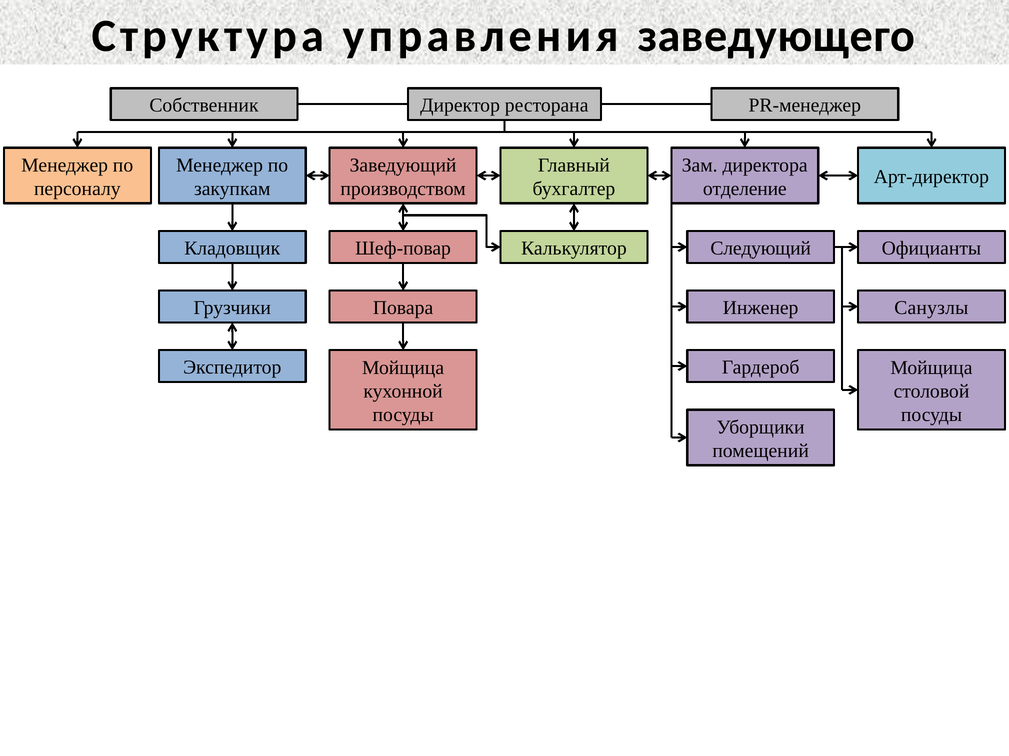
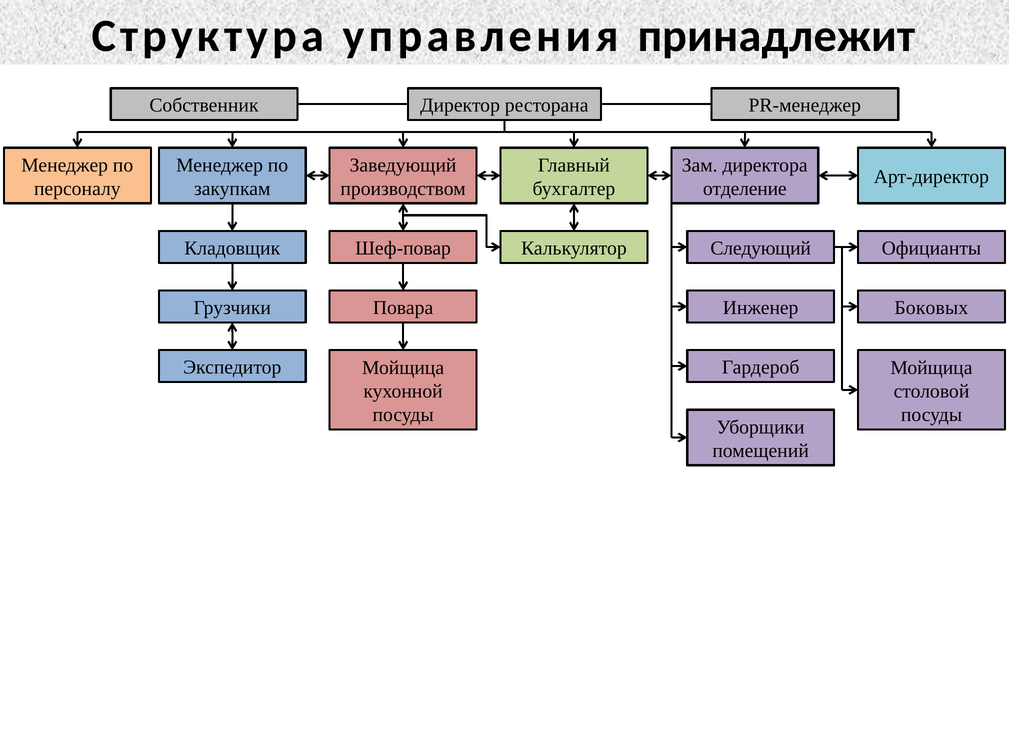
заведующего: заведующего -> принадлежит
Санузлы: Санузлы -> Боковых
